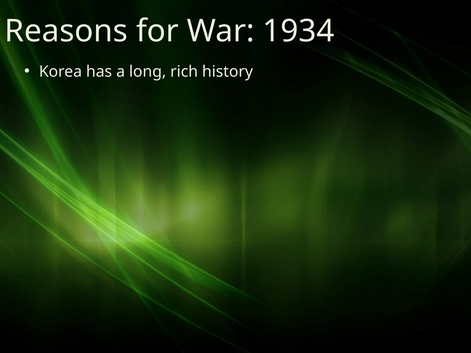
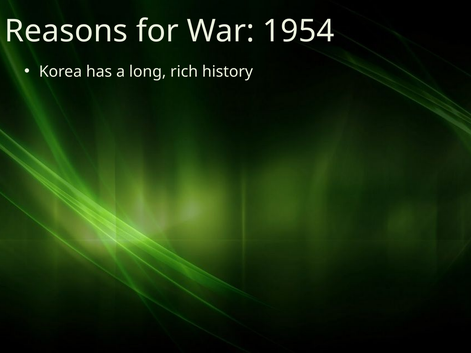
1934: 1934 -> 1954
